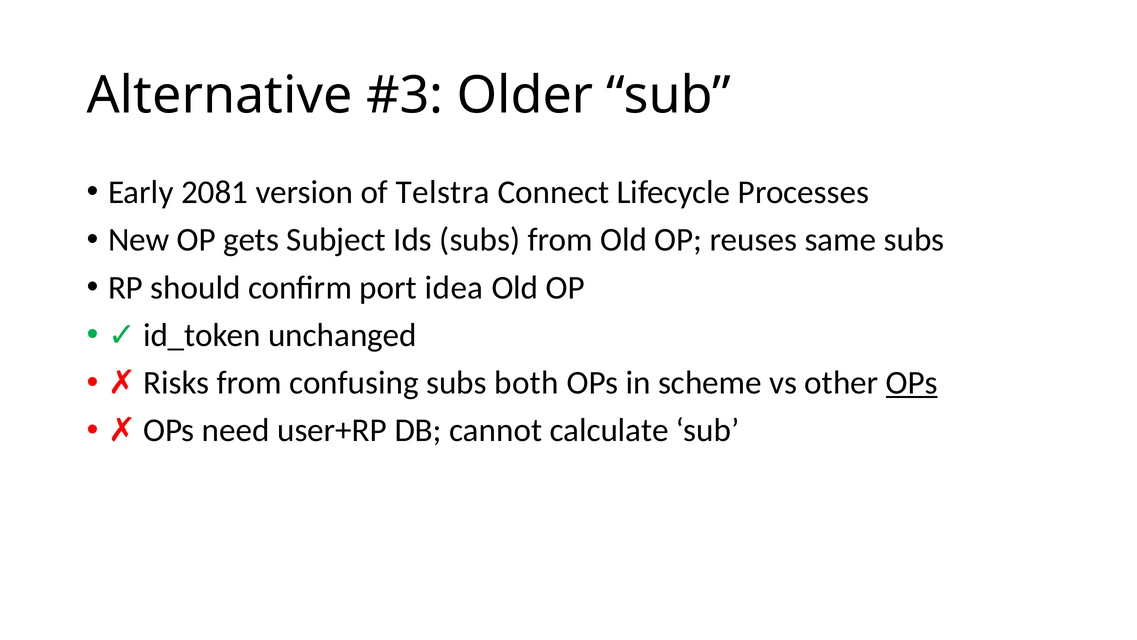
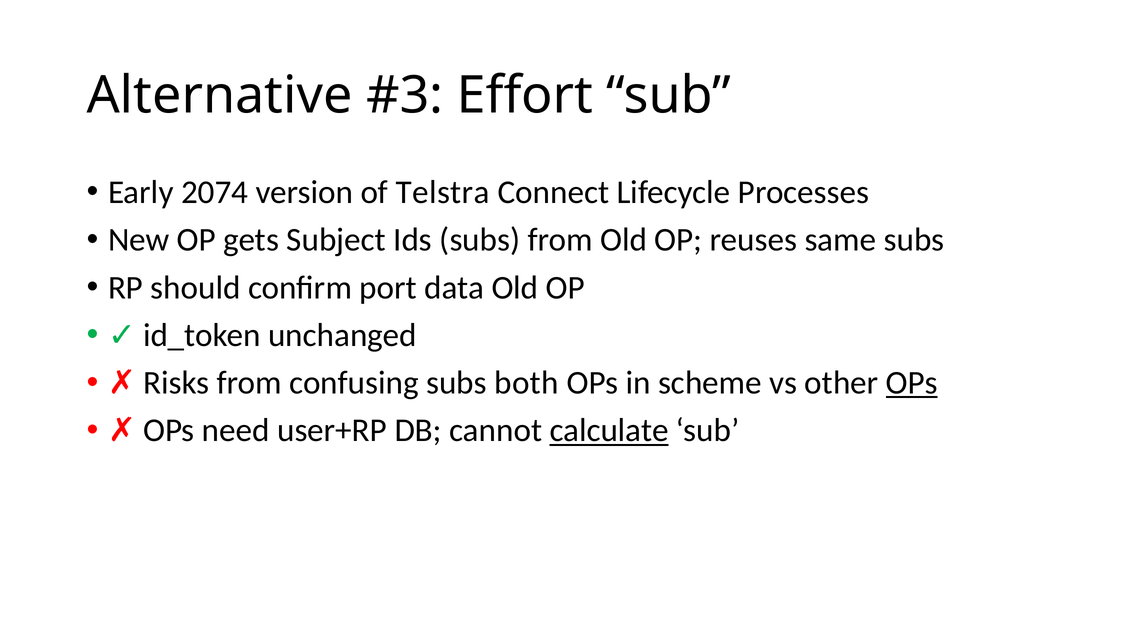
Older: Older -> Effort
2081: 2081 -> 2074
idea: idea -> data
calculate underline: none -> present
